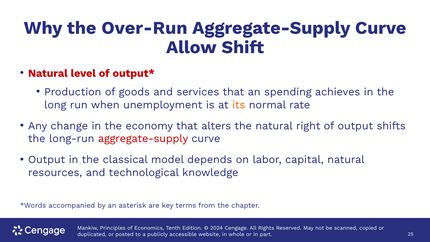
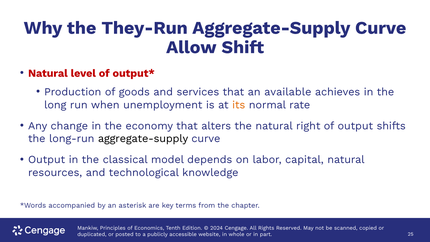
Over-Run: Over-Run -> They-Run
spending: spending -> available
aggregate-supply at (143, 139) colour: red -> black
